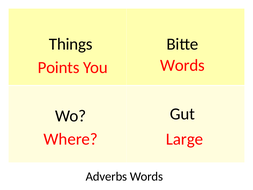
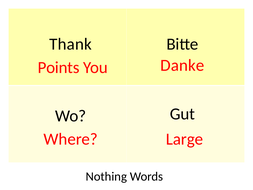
Things: Things -> Thank
You Words: Words -> Danke
Adverbs: Adverbs -> Nothing
